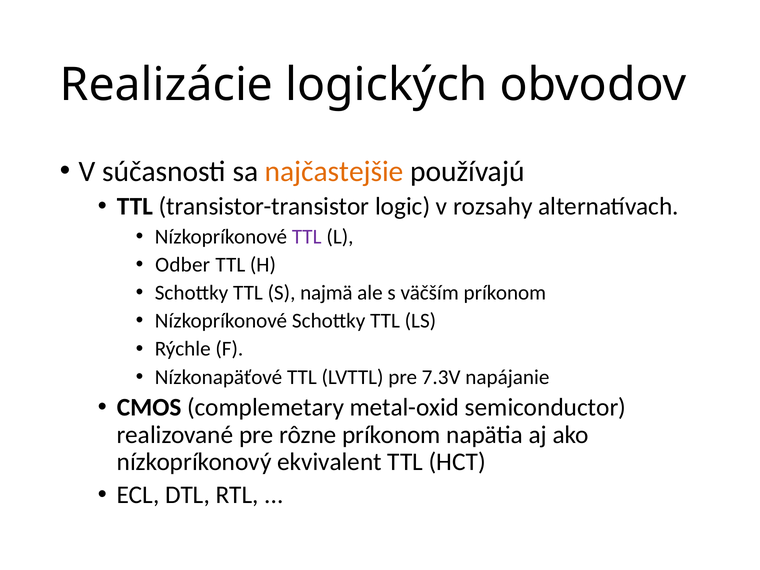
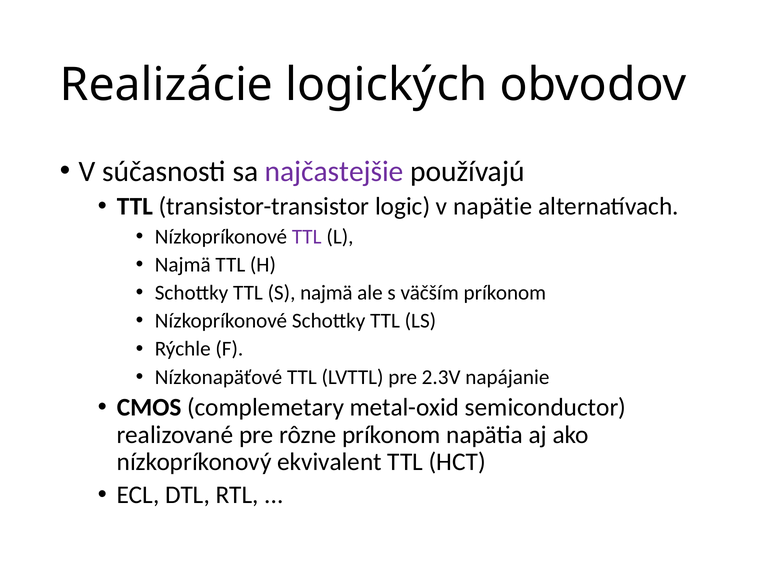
najčastejšie colour: orange -> purple
rozsahy: rozsahy -> napätie
Odber at (183, 265): Odber -> Najmä
7.3V: 7.3V -> 2.3V
